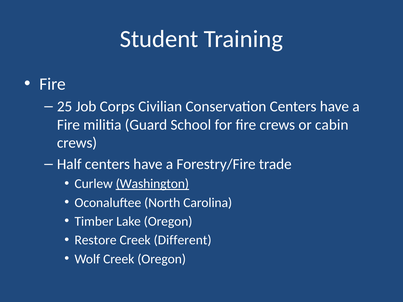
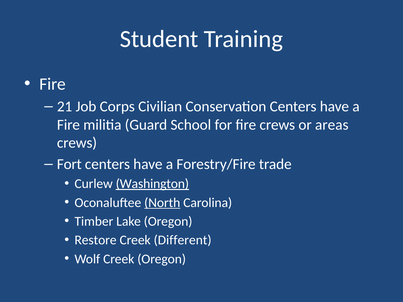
25: 25 -> 21
cabin: cabin -> areas
Half: Half -> Fort
North underline: none -> present
